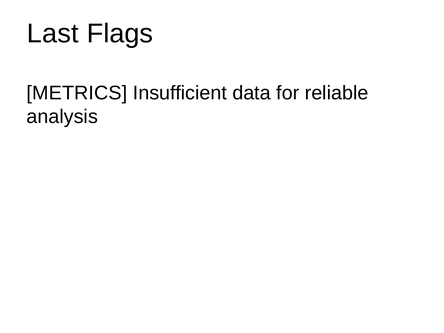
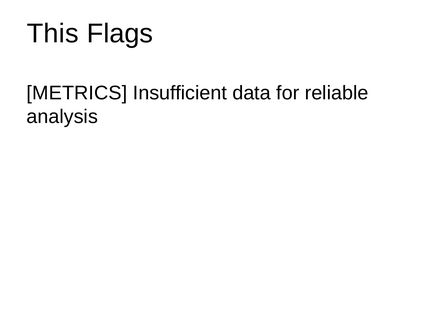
Last: Last -> This
